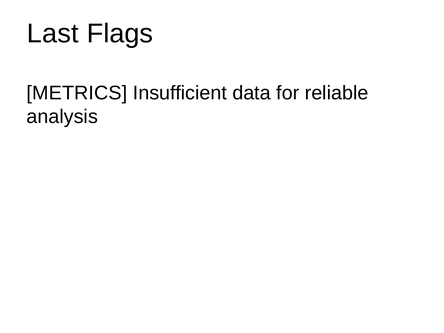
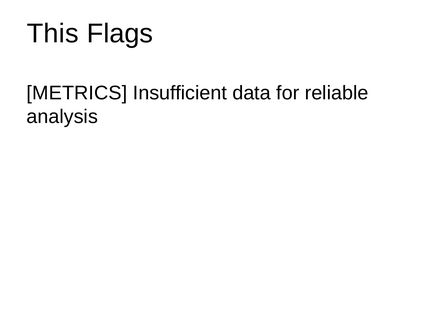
Last: Last -> This
